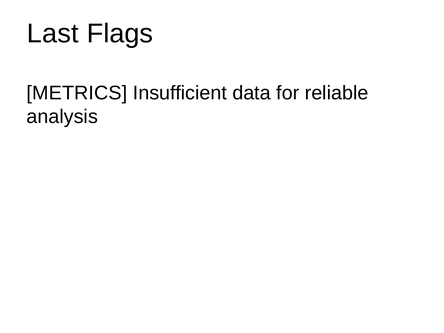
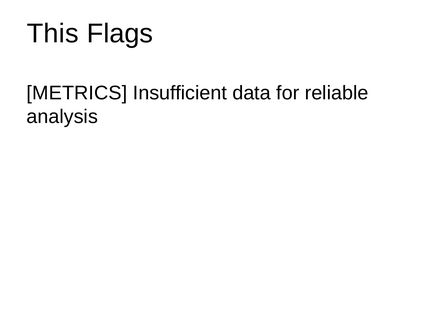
Last: Last -> This
